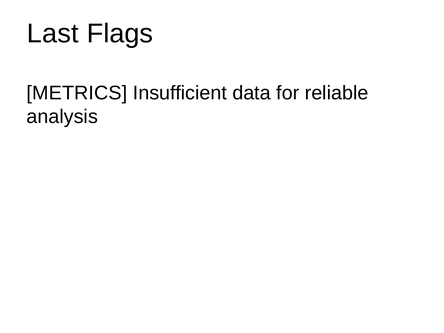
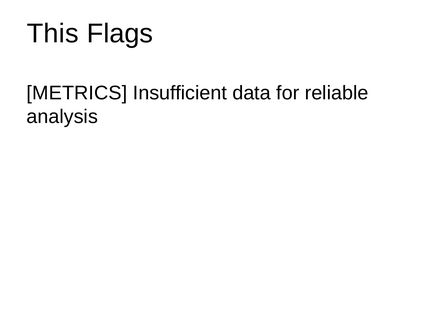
Last: Last -> This
